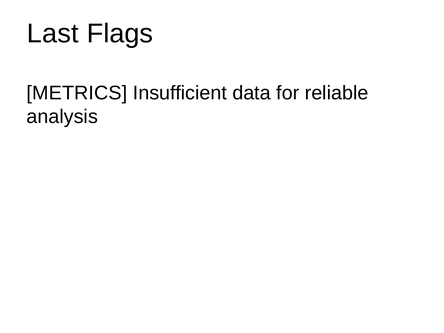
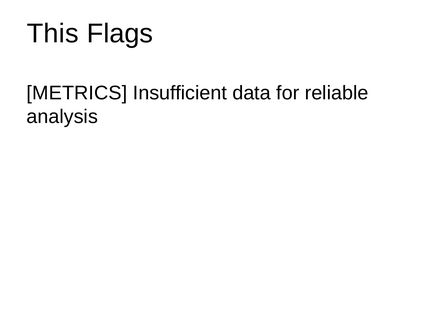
Last: Last -> This
